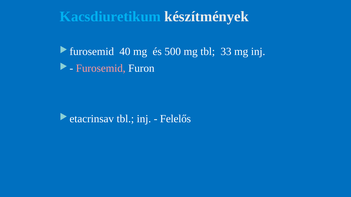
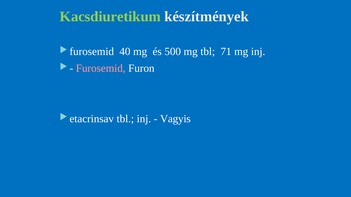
Kacsdiuretikum colour: light blue -> light green
33: 33 -> 71
Felelős: Felelős -> Vagyis
